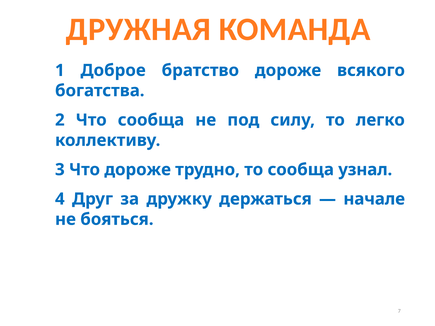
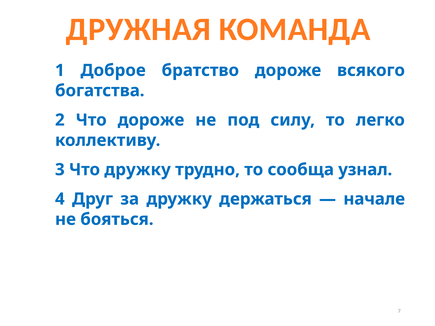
Что сообща: сообща -> дороже
Что дороже: дороже -> дружку
